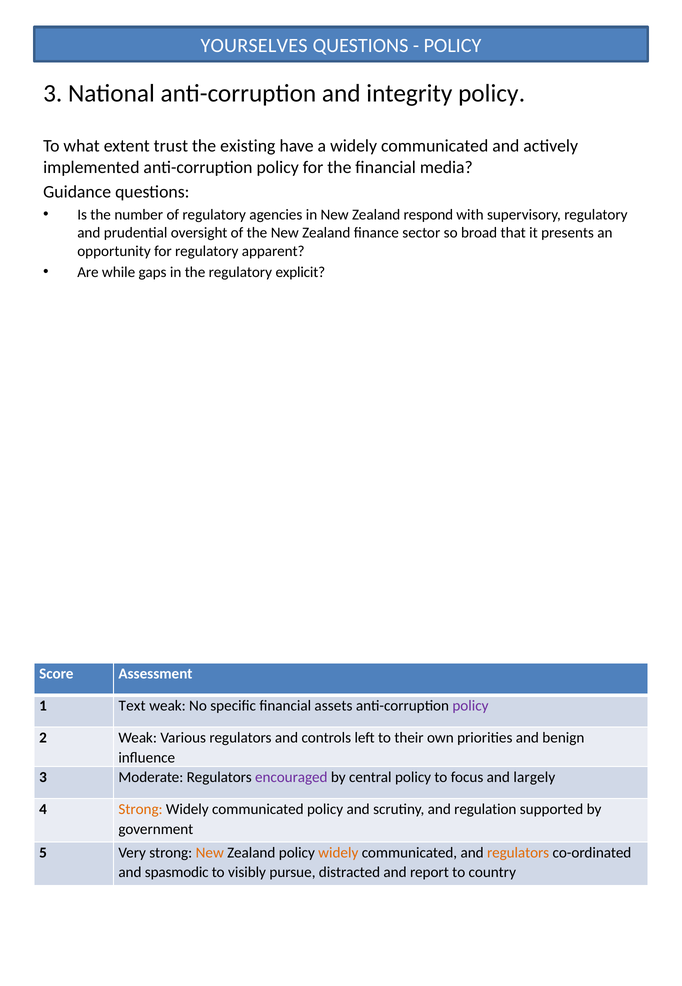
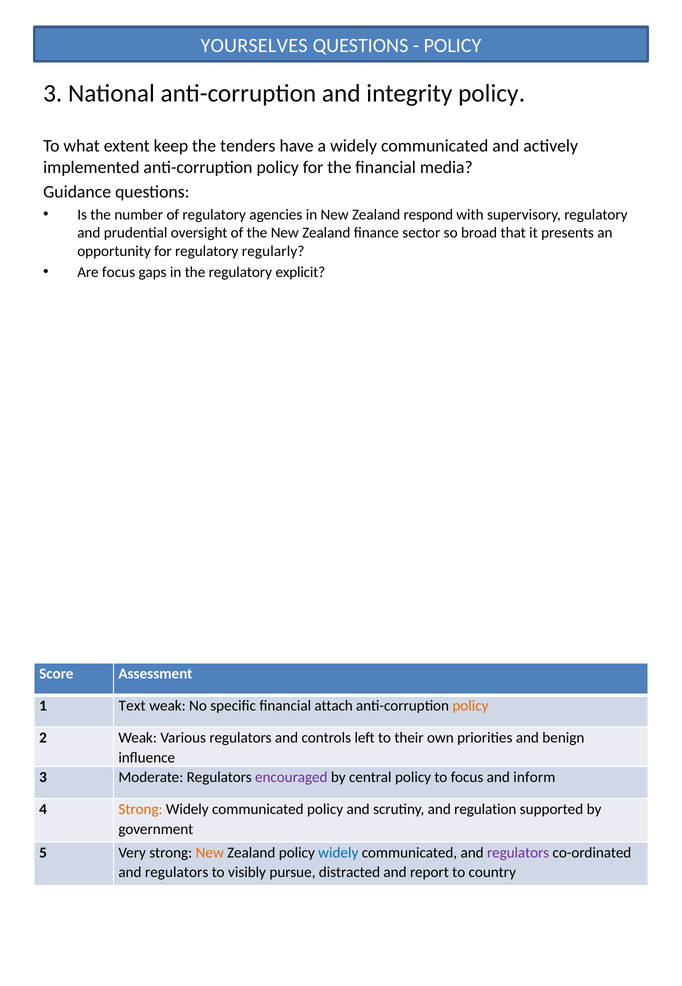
trust: trust -> keep
existing: existing -> tenders
apparent: apparent -> regularly
Are while: while -> focus
assets: assets -> attach
policy at (470, 705) colour: purple -> orange
largely: largely -> inform
widely at (338, 852) colour: orange -> blue
regulators at (518, 852) colour: orange -> purple
spasmodic at (177, 872): spasmodic -> regulators
